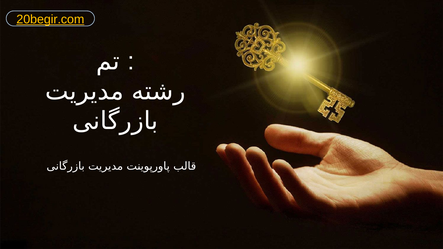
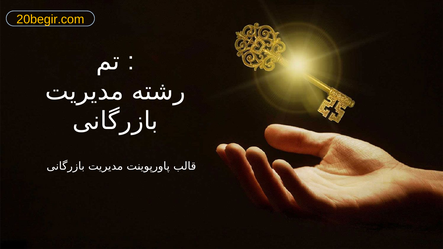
20begir.com underline: present -> none
